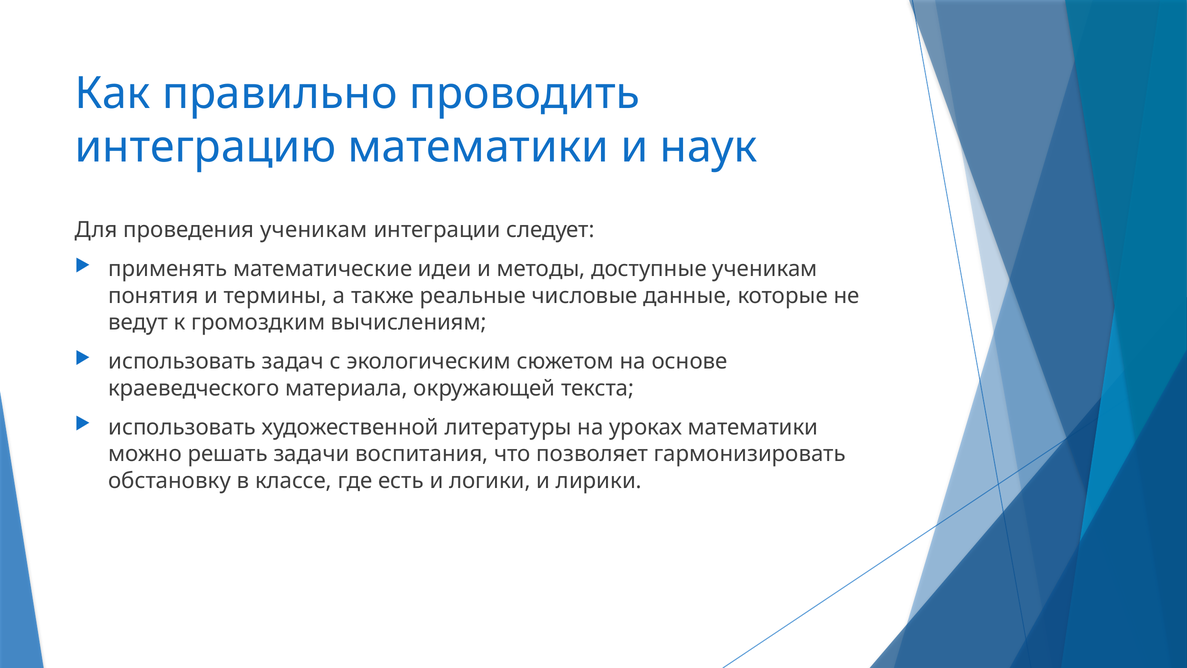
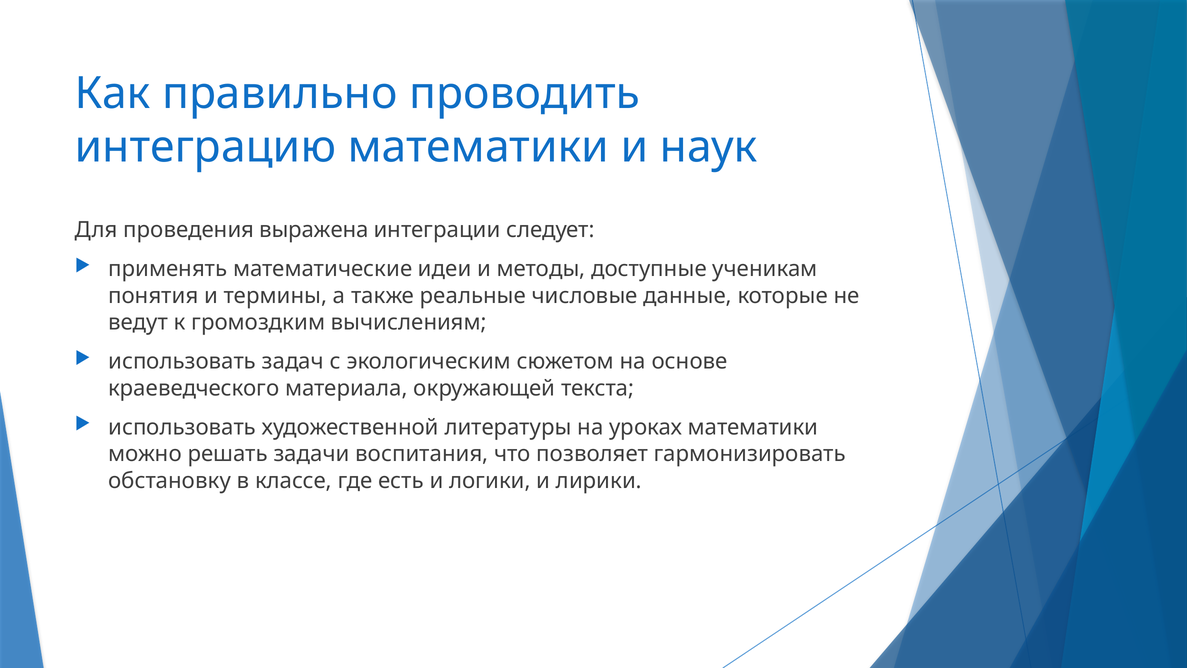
проведения ученикам: ученикам -> выражена
